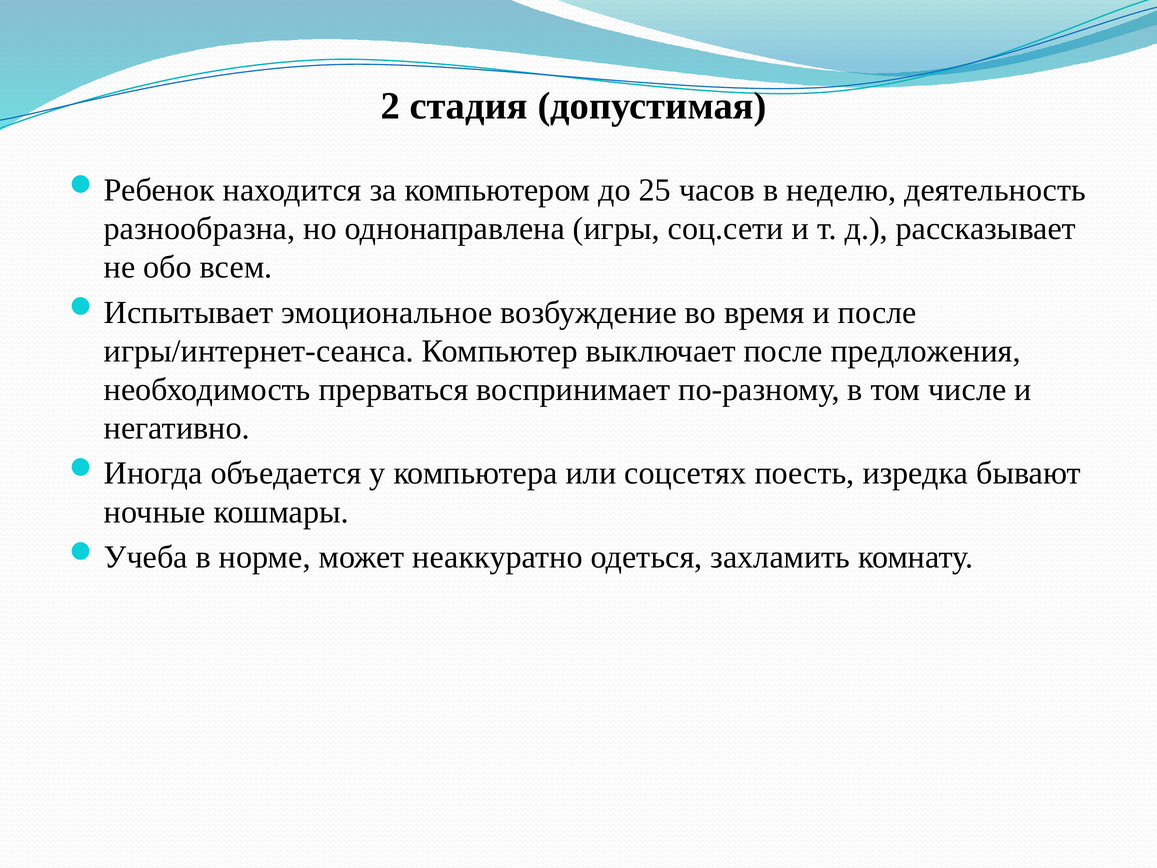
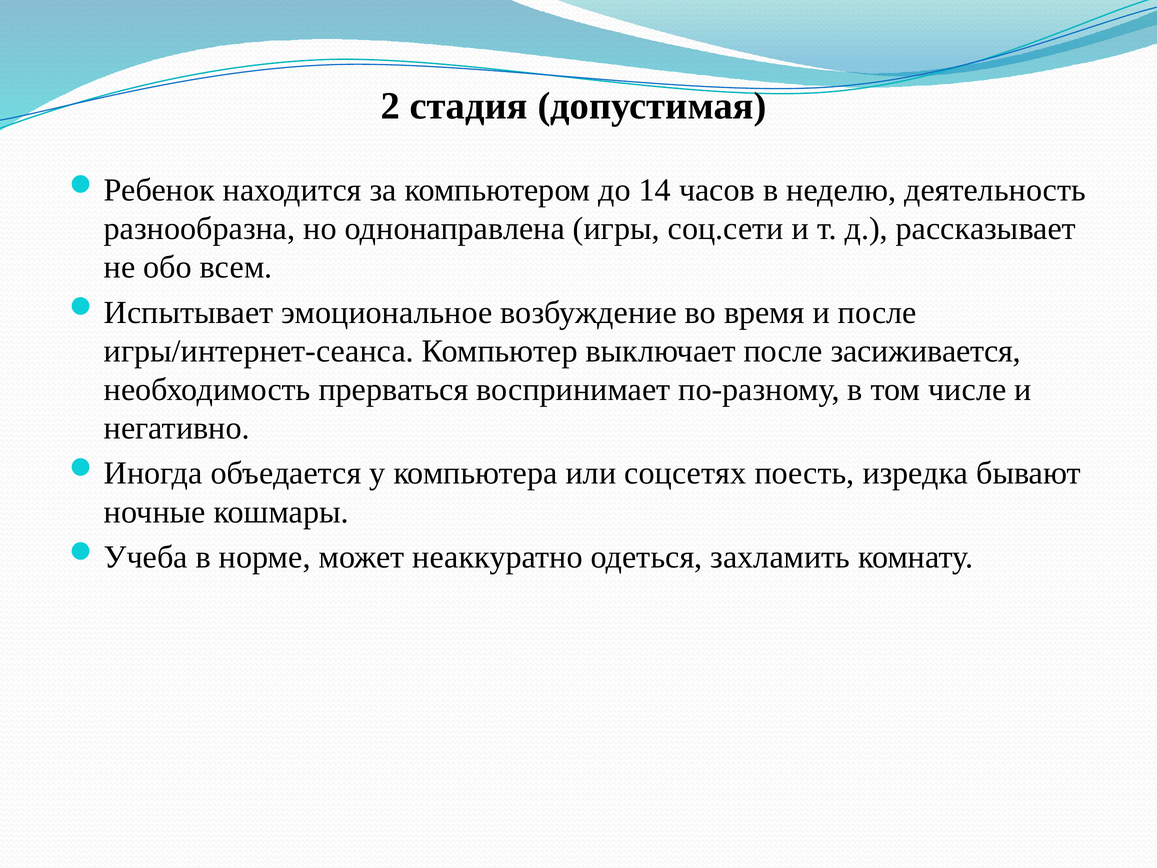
25: 25 -> 14
предложения: предложения -> засиживается
